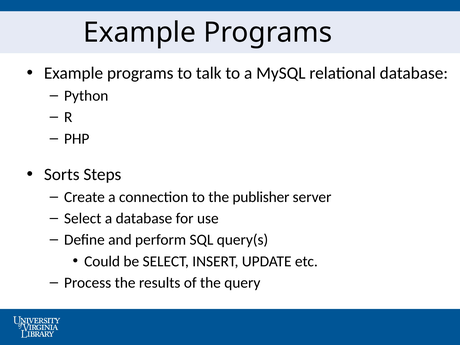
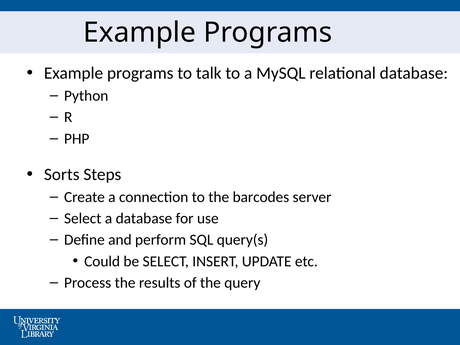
publisher: publisher -> barcodes
